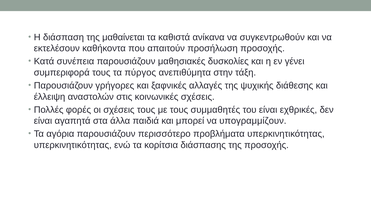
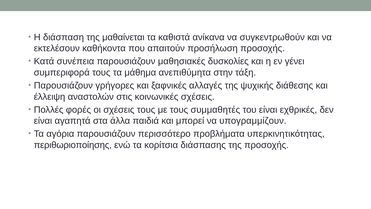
πύργος: πύργος -> μάθημα
υπερκινητικότητας at (73, 145): υπερκινητικότητας -> περιθωριοποίησης
